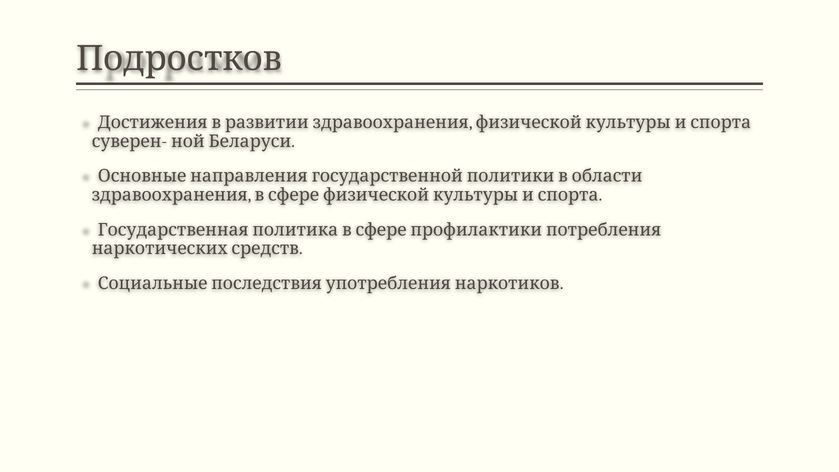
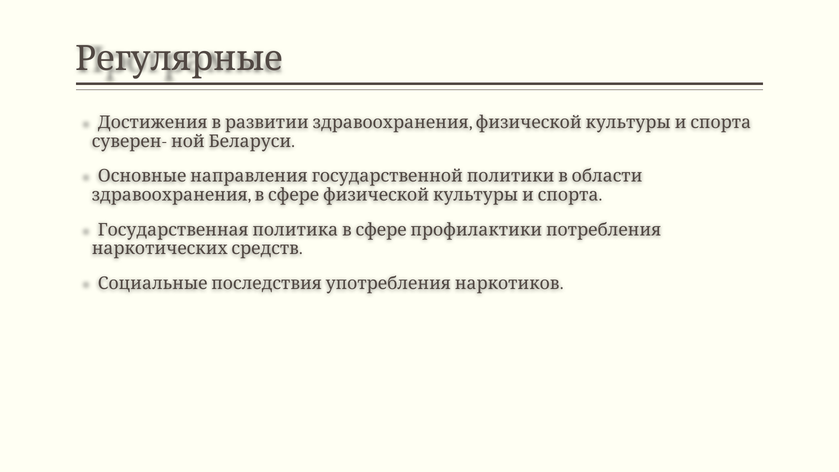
Подростков: Подростков -> Регулярные
